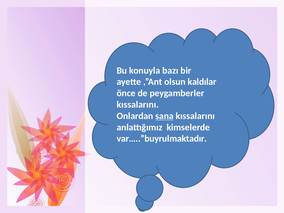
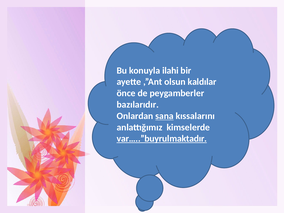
bazı: bazı -> ilahi
kıssalarını at (138, 105): kıssalarını -> bazılarıdır
var…..”buyrulmaktadır underline: none -> present
